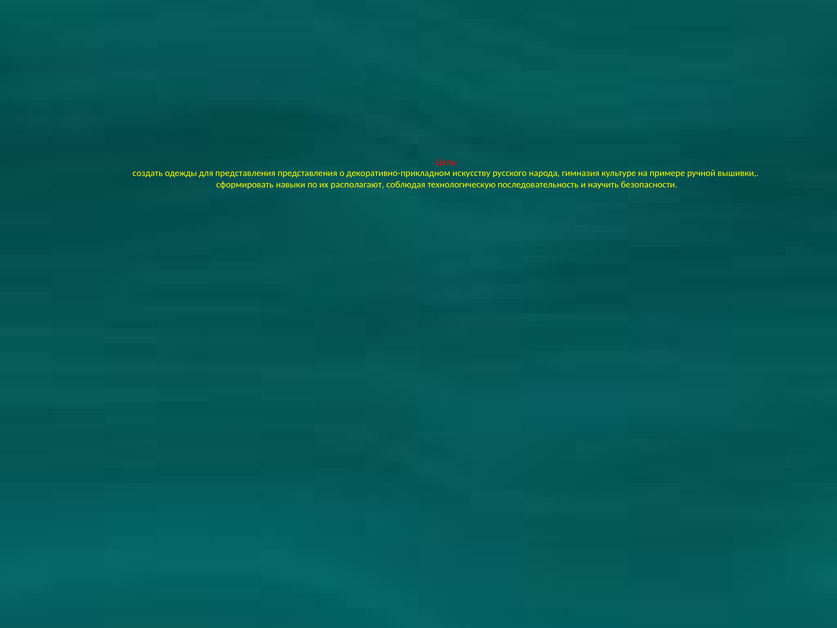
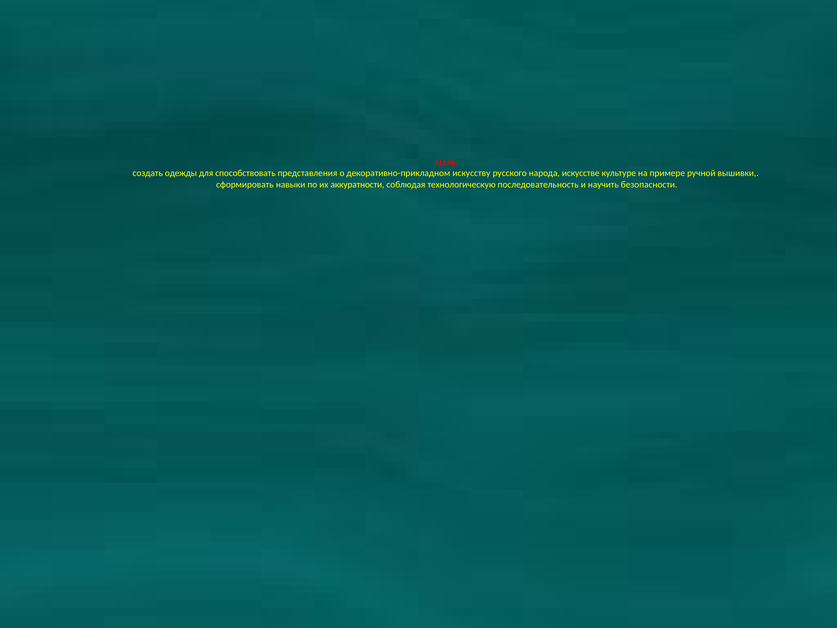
для представления: представления -> способствовать
гимназия: гимназия -> искусстве
располагают: располагают -> аккуратности
